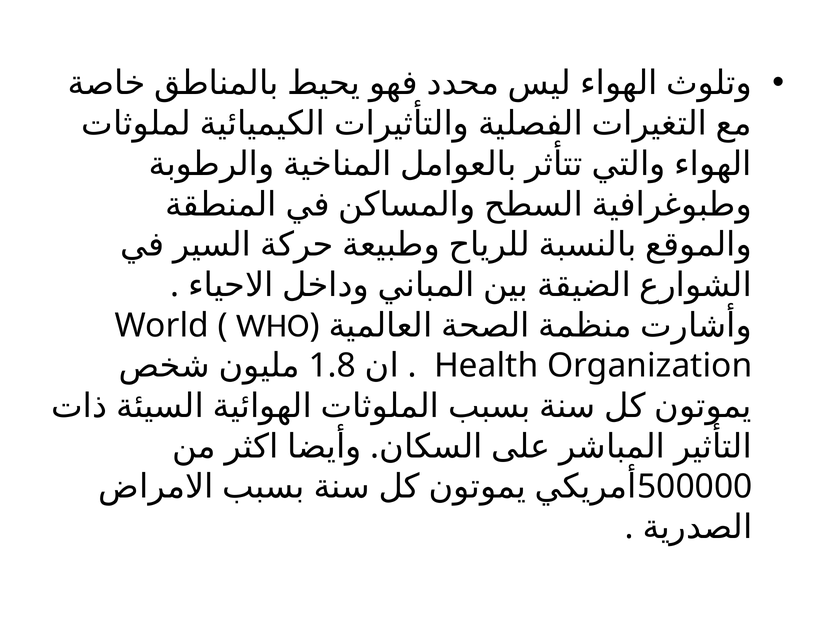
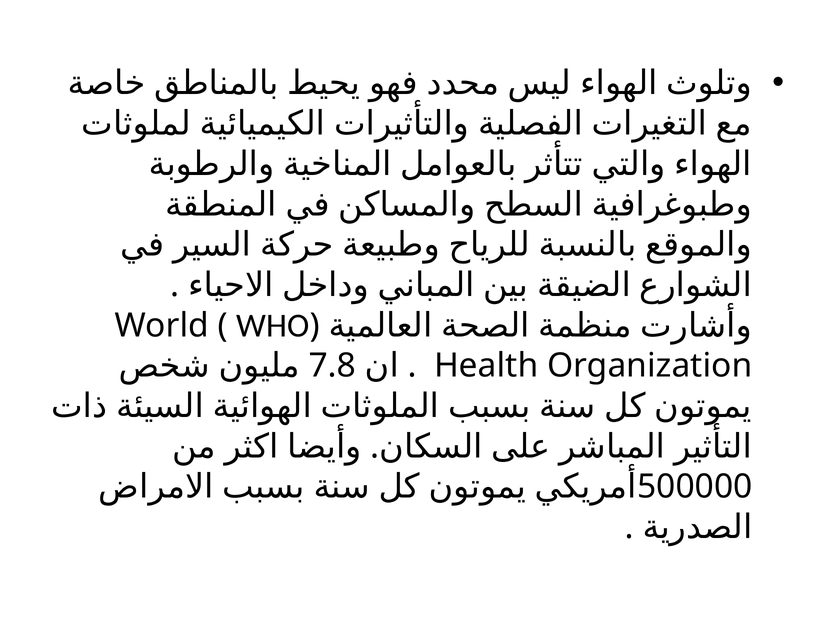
1.8: 1.8 -> 7.8
